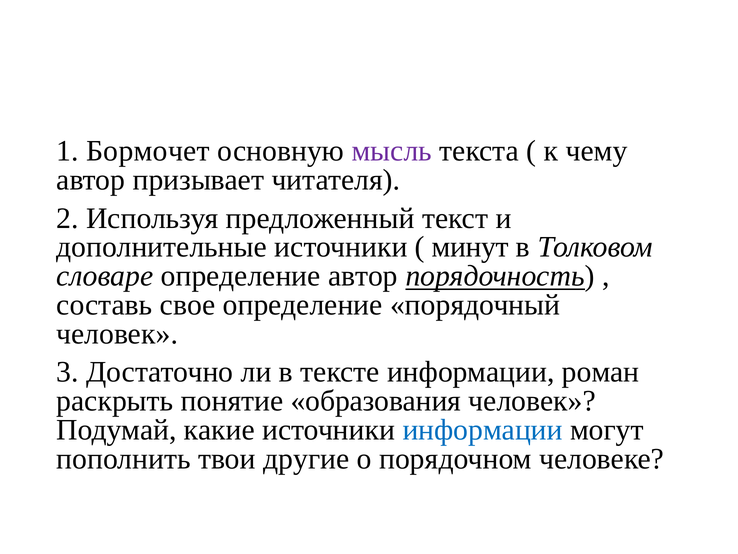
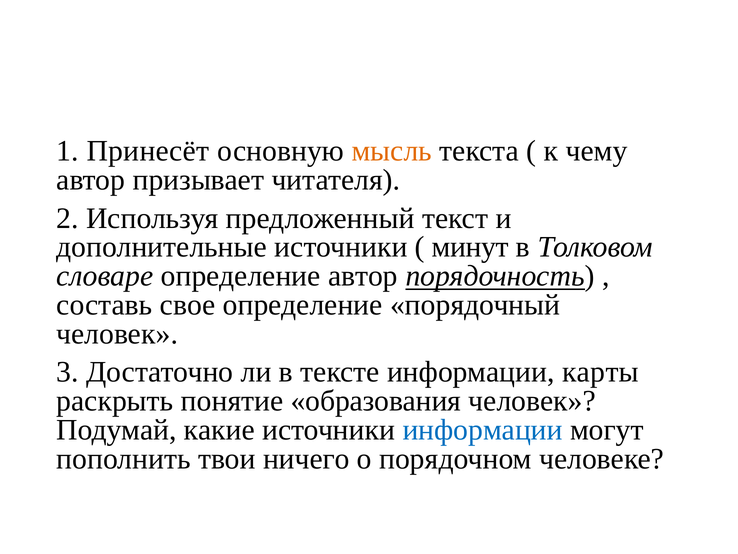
Бормочет: Бормочет -> Принесёт
мысль colour: purple -> orange
роман: роман -> карты
другие: другие -> ничего
